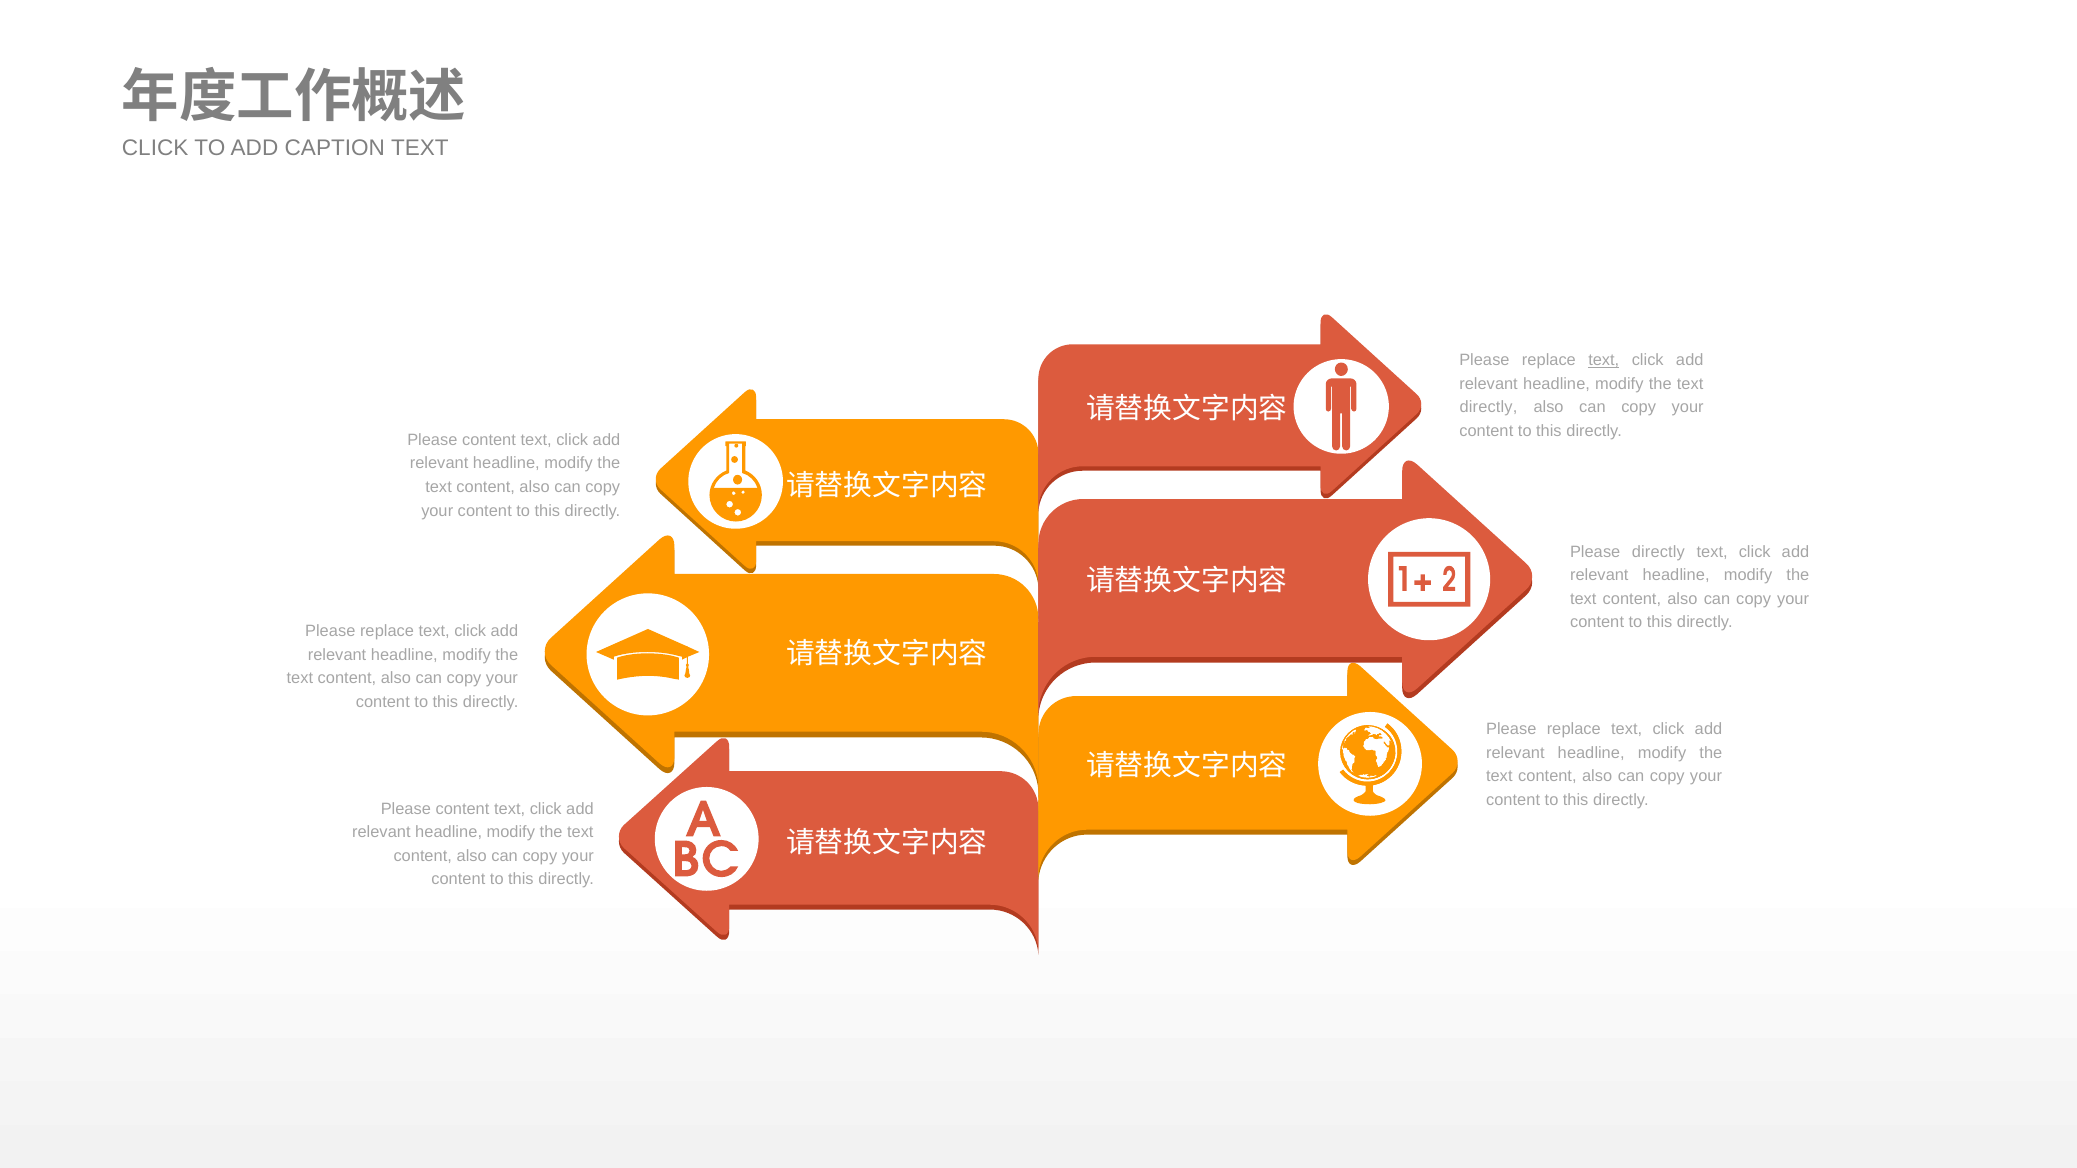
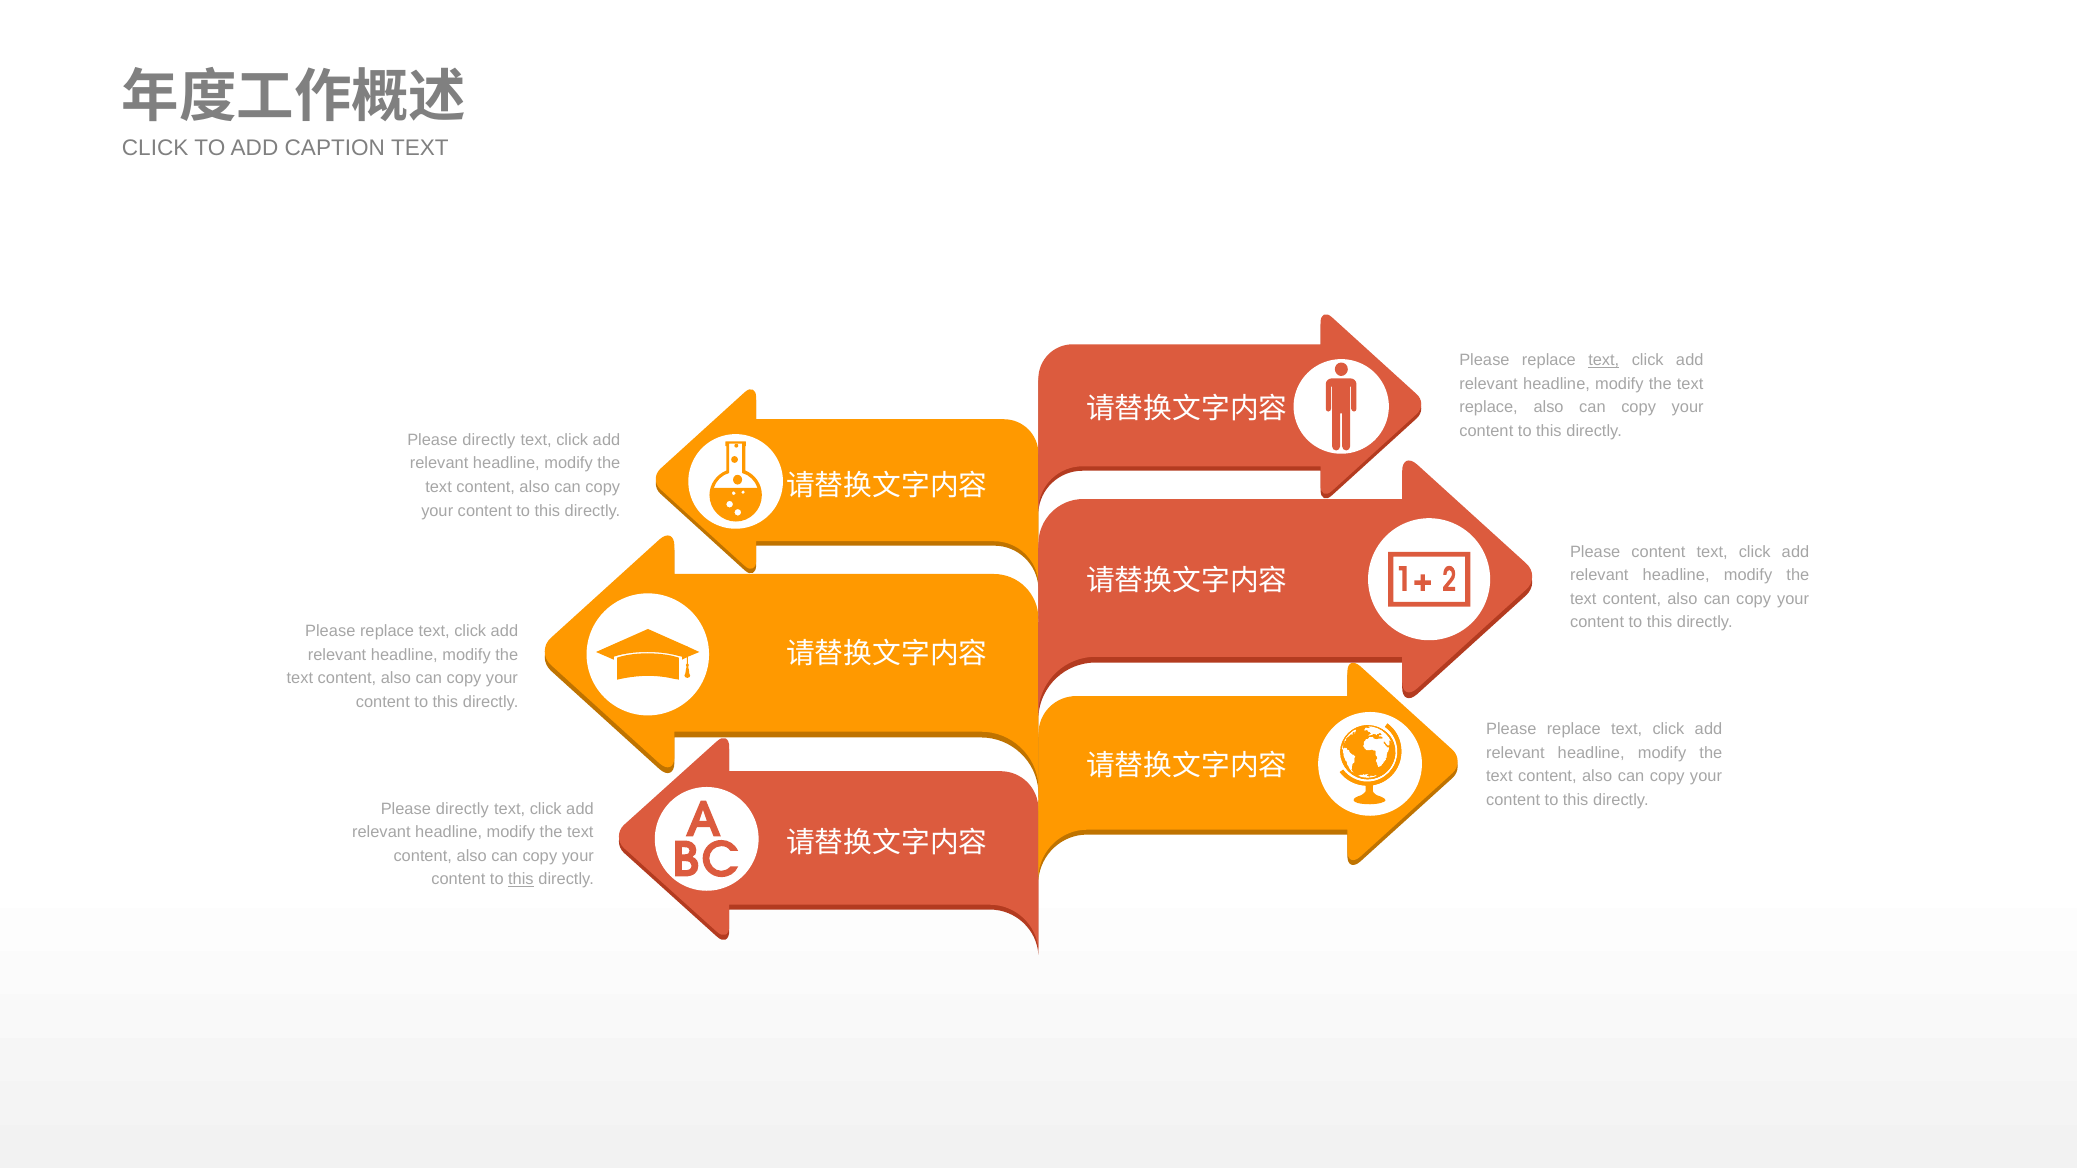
directly at (1488, 408): directly -> replace
content at (489, 440): content -> directly
Please directly: directly -> content
content at (462, 809): content -> directly
this at (521, 880) underline: none -> present
